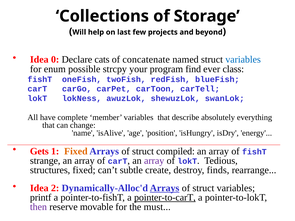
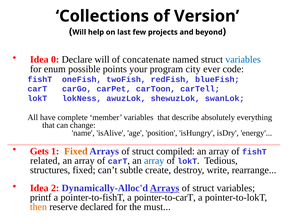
Storage: Storage -> Version
Declare cats: cats -> will
strcpy: strcpy -> points
find: find -> city
class: class -> code
strange: strange -> related
array at (154, 161) colour: purple -> blue
finds: finds -> write
pointer-to-carT underline: present -> none
then colour: purple -> orange
movable: movable -> declared
